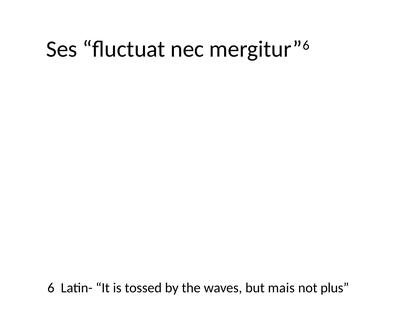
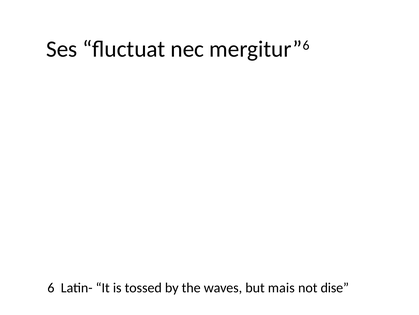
plus: plus -> dise
